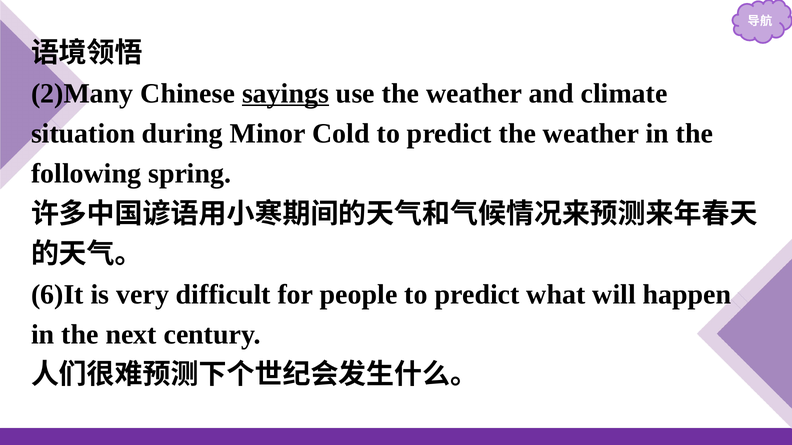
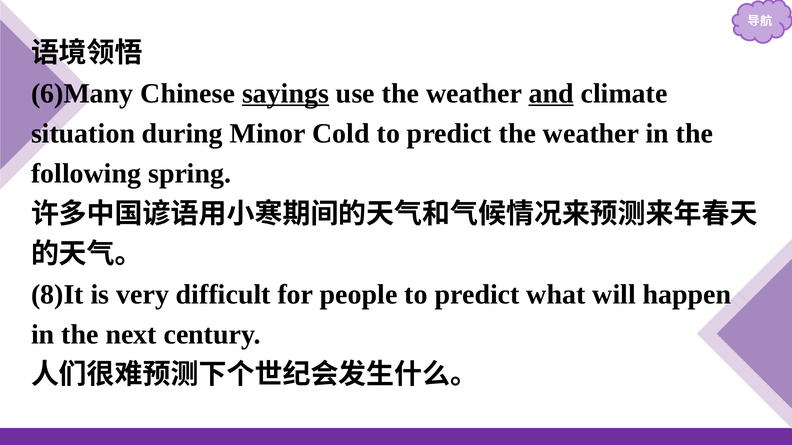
2)Many: 2)Many -> 6)Many
and underline: none -> present
6)It: 6)It -> 8)It
